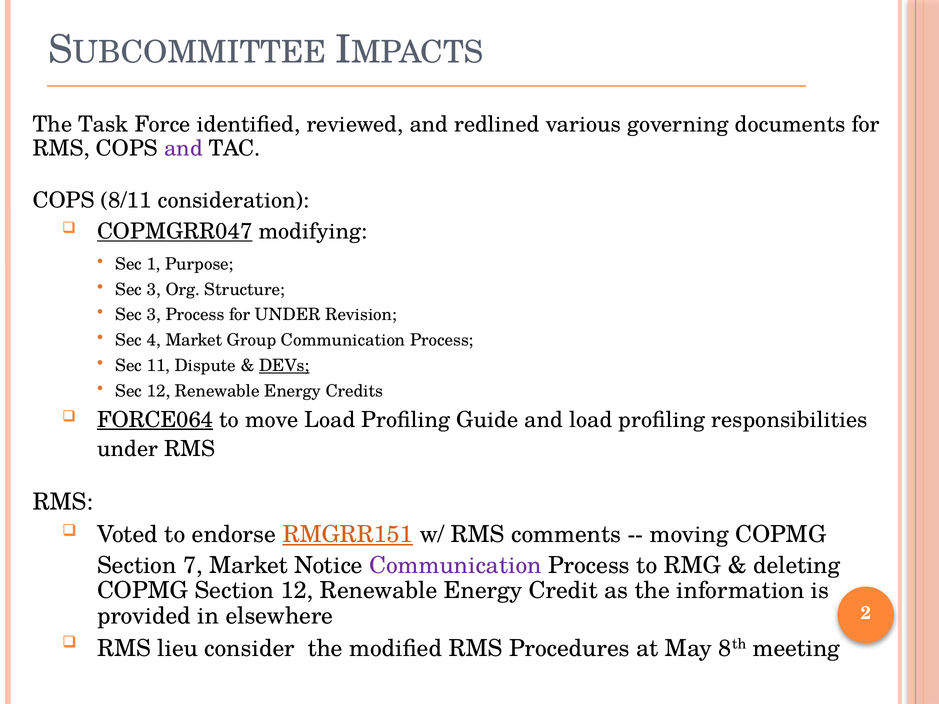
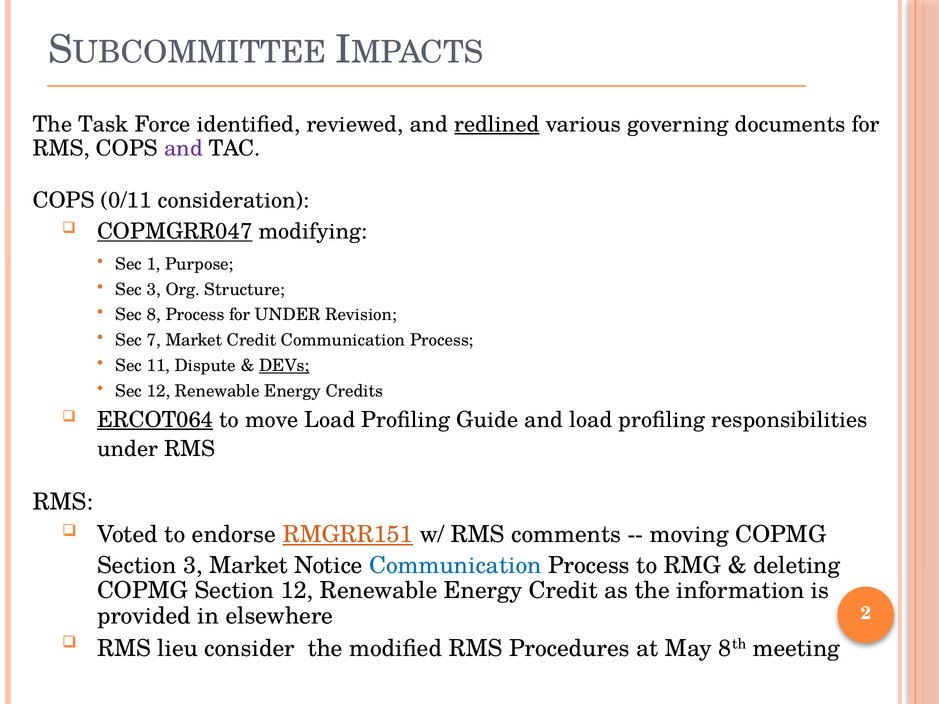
redlined underline: none -> present
8/11: 8/11 -> 0/11
3 at (154, 315): 3 -> 8
4: 4 -> 7
Market Group: Group -> Credit
FORCE064: FORCE064 -> ERCOT064
Section 7: 7 -> 3
Communication at (455, 566) colour: purple -> blue
